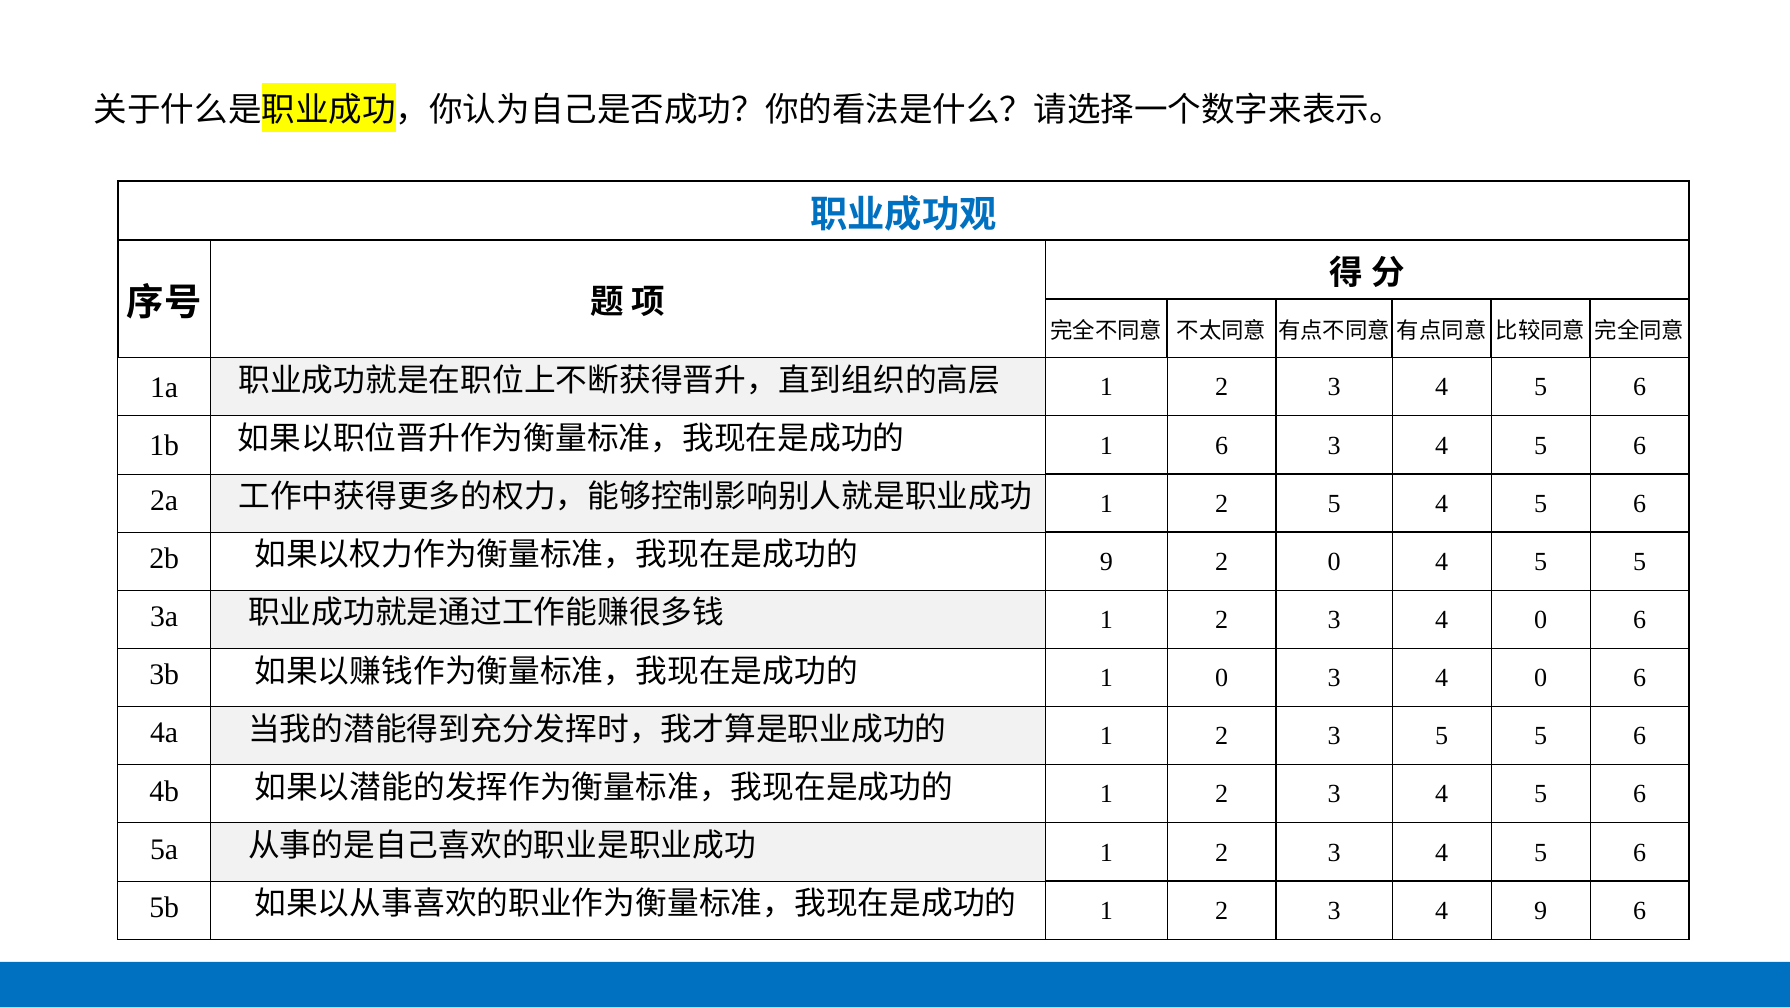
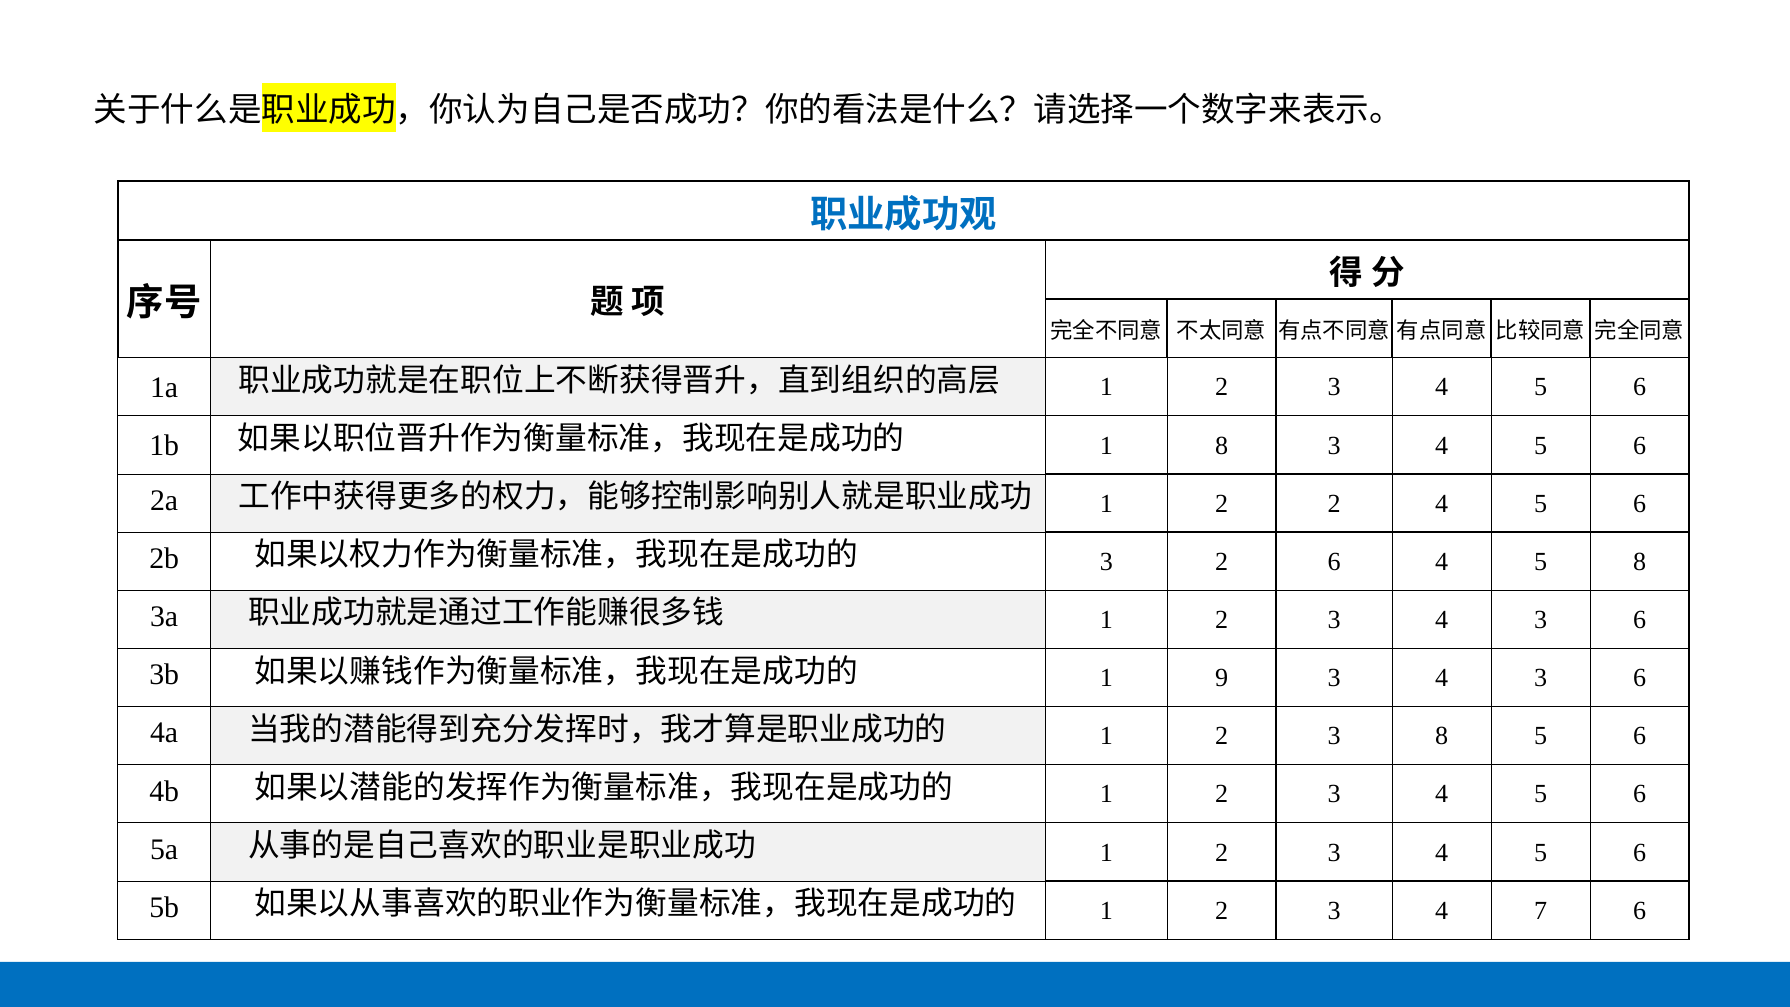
1 6: 6 -> 8
2 5: 5 -> 2
9 at (1106, 562): 9 -> 3
2 0: 0 -> 6
4 5 5: 5 -> 8
2 3 4 0: 0 -> 3
1 0: 0 -> 9
0 at (1541, 678): 0 -> 3
3 5: 5 -> 8
4 9: 9 -> 7
